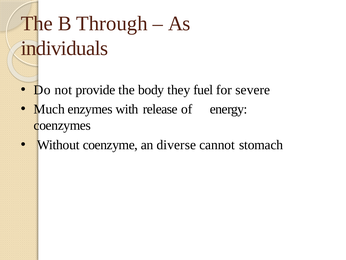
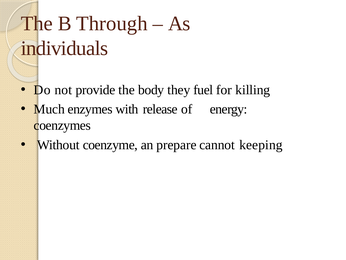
severe: severe -> killing
diverse: diverse -> prepare
stomach: stomach -> keeping
